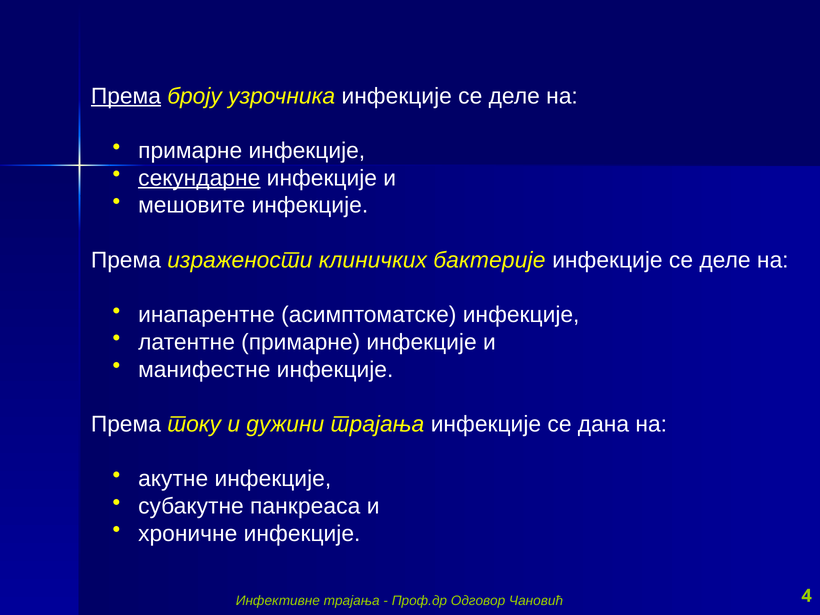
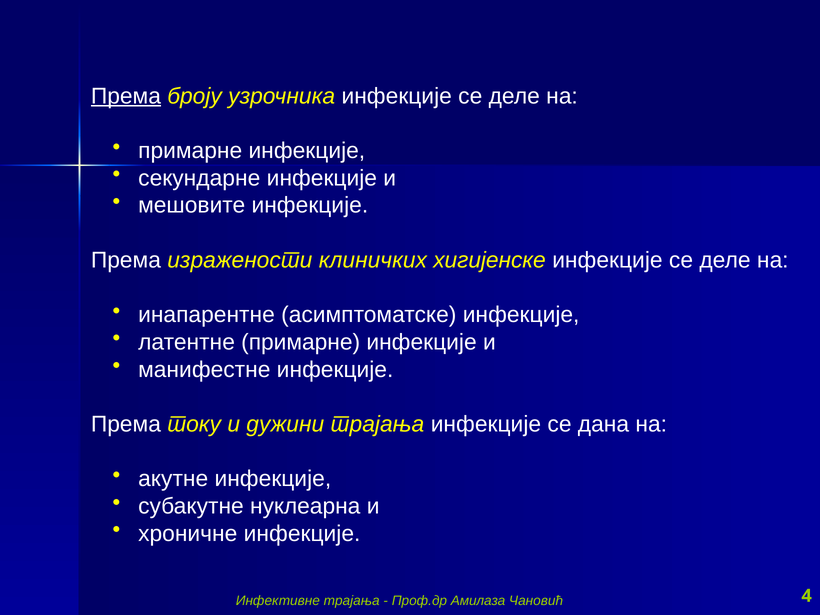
секундарне underline: present -> none
бактерије: бактерије -> хигијенске
панкреаса: панкреаса -> нуклеарна
Одговор: Одговор -> Амилаза
